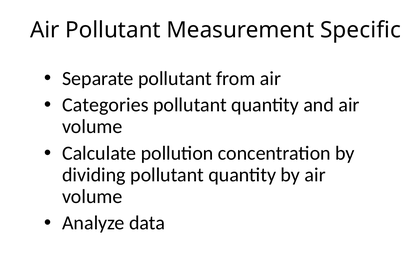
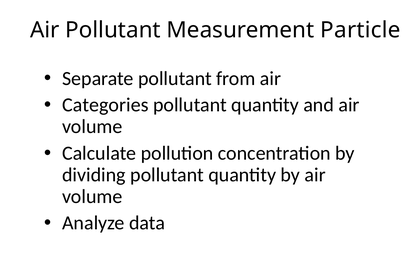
Specific: Specific -> Particle
